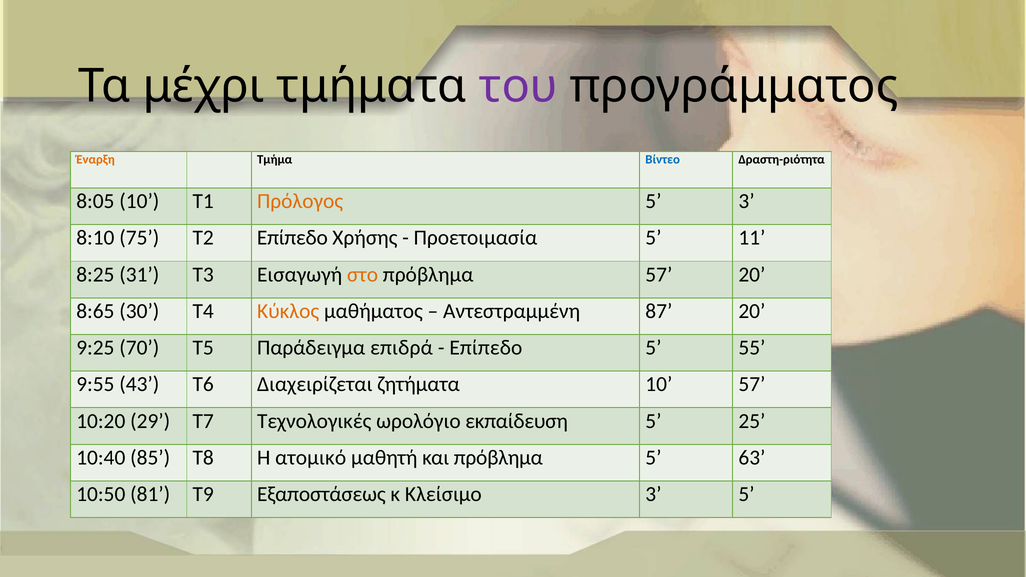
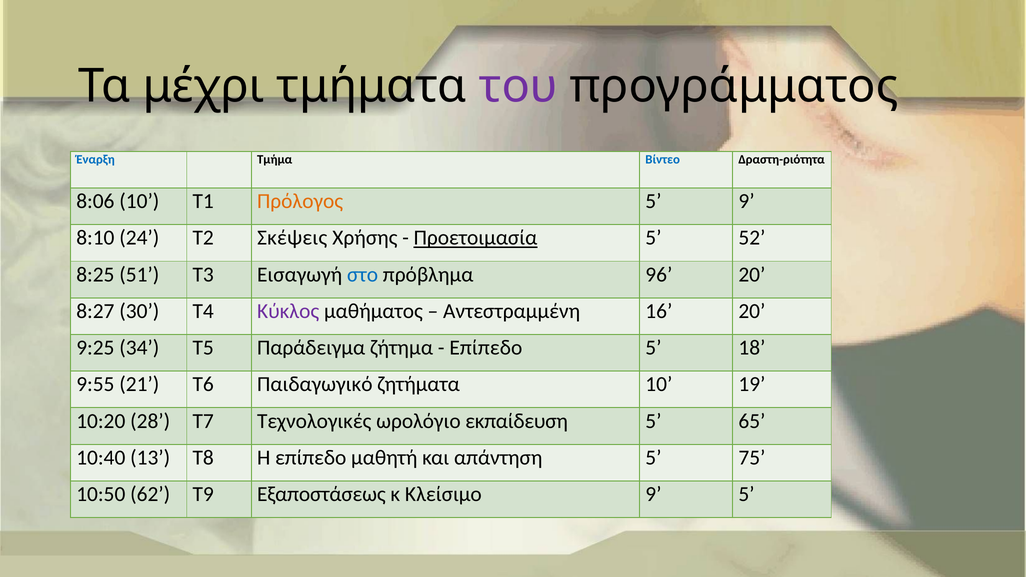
Έναρξη colour: orange -> blue
8:05: 8:05 -> 8:06
5 3: 3 -> 9
75: 75 -> 24
Τ2 Επίπεδο: Επίπεδο -> Σκέψεις
Προετοιμασία underline: none -> present
11: 11 -> 52
31: 31 -> 51
στο colour: orange -> blue
πρόβλημα 57: 57 -> 96
8:65: 8:65 -> 8:27
Κύκλος colour: orange -> purple
87: 87 -> 16
70: 70 -> 34
επιδρά: επιδρά -> ζήτημα
55: 55 -> 18
43: 43 -> 21
Διαχειρίζεται: Διαχειρίζεται -> Παιδαγωγικό
10 57: 57 -> 19
29: 29 -> 28
25: 25 -> 65
85: 85 -> 13
Η ατομικό: ατομικό -> επίπεδο
και πρόβλημα: πρόβλημα -> απάντηση
63: 63 -> 75
81: 81 -> 62
Κλείσιμο 3: 3 -> 9
